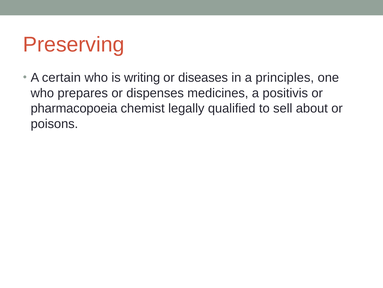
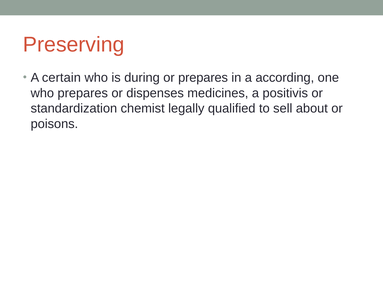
writing: writing -> during
or diseases: diseases -> prepares
principles: principles -> according
pharmacopoeia: pharmacopoeia -> standardization
